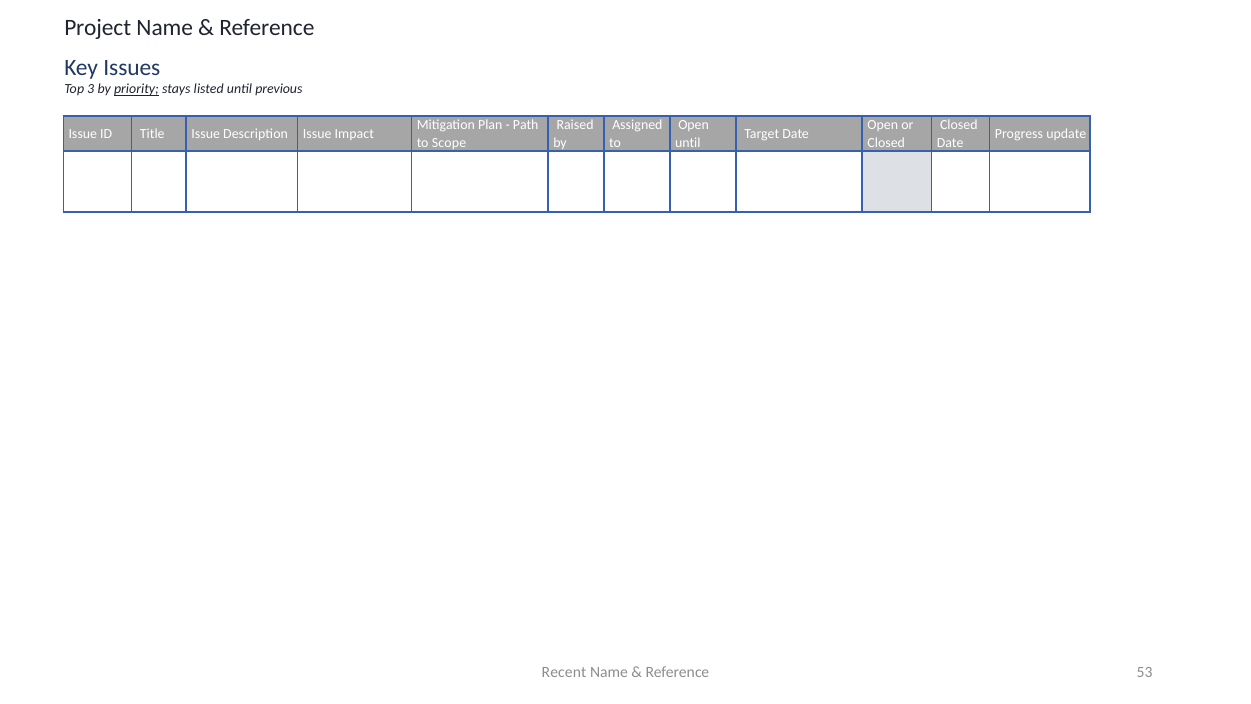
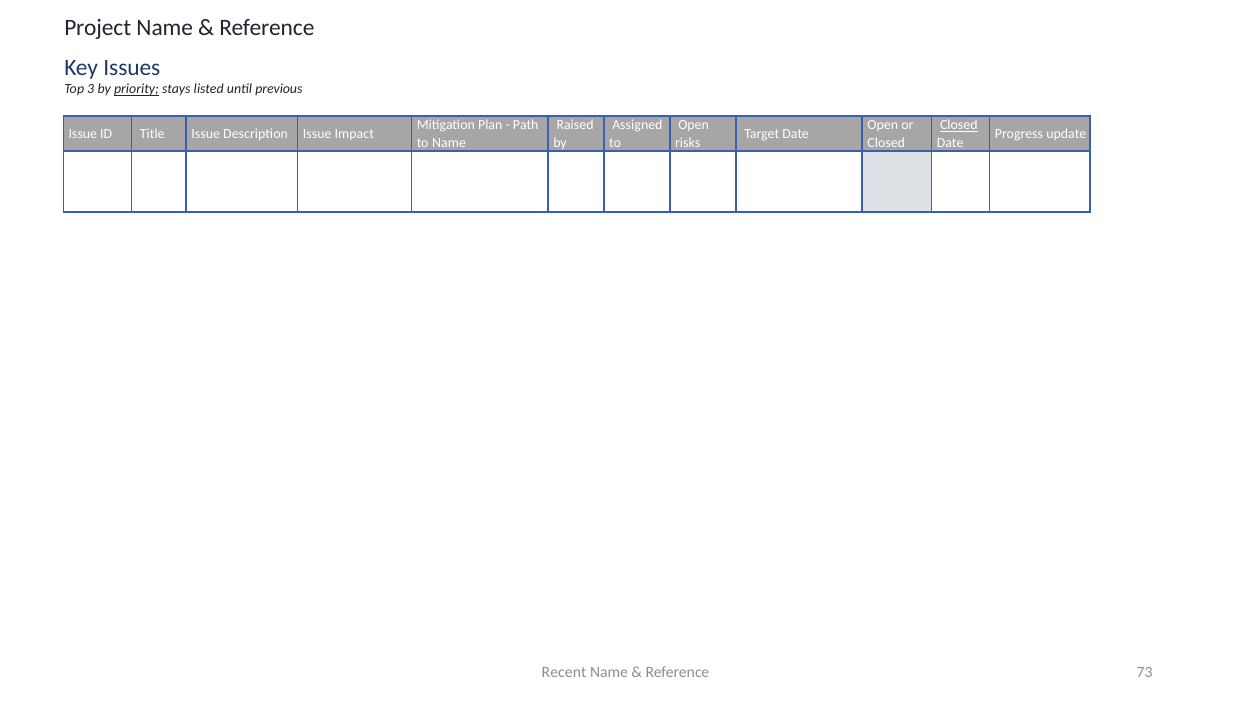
Closed at (959, 125) underline: none -> present
to Scope: Scope -> Name
until at (688, 142): until -> risks
53: 53 -> 73
